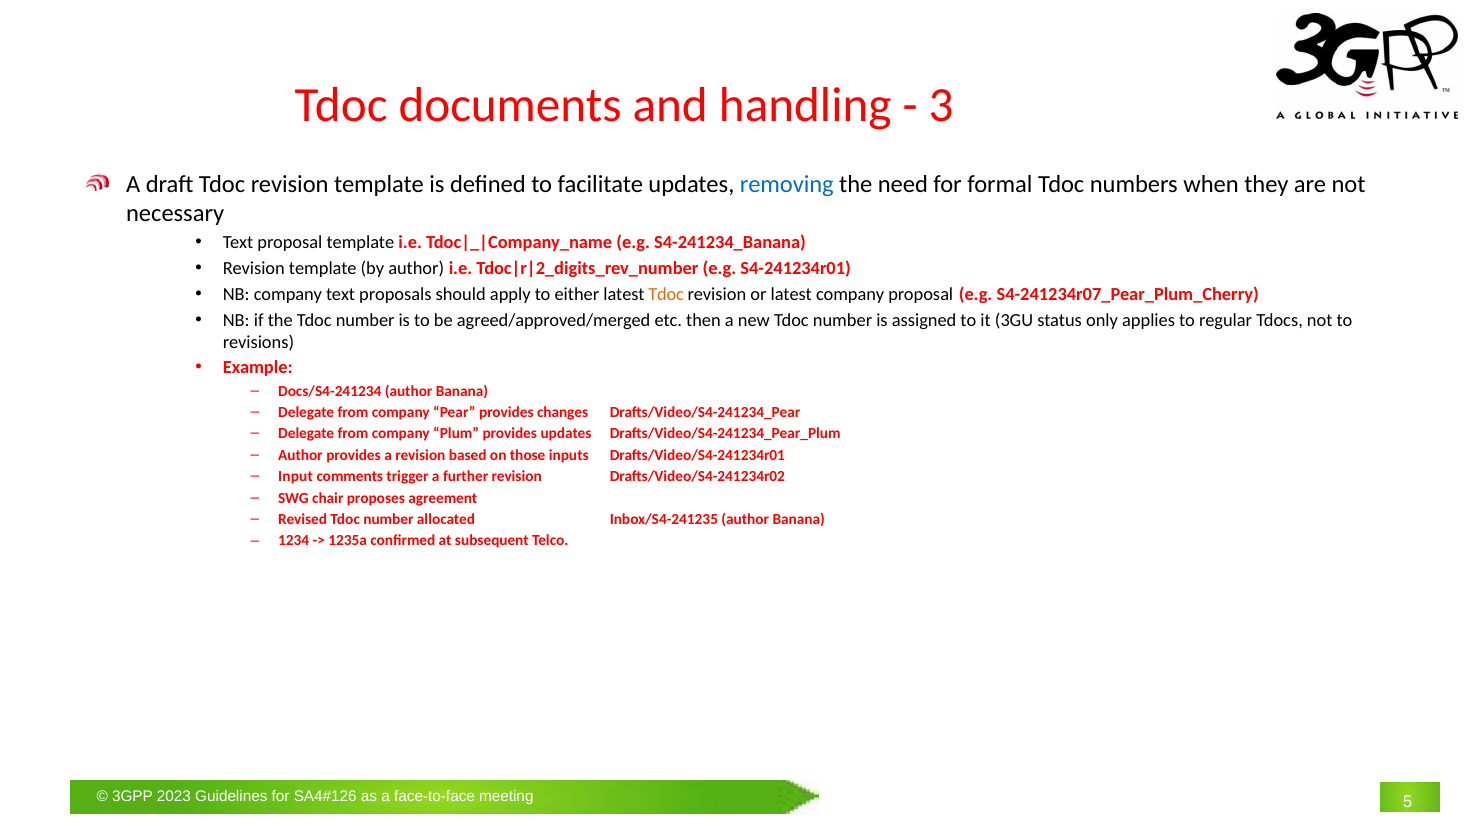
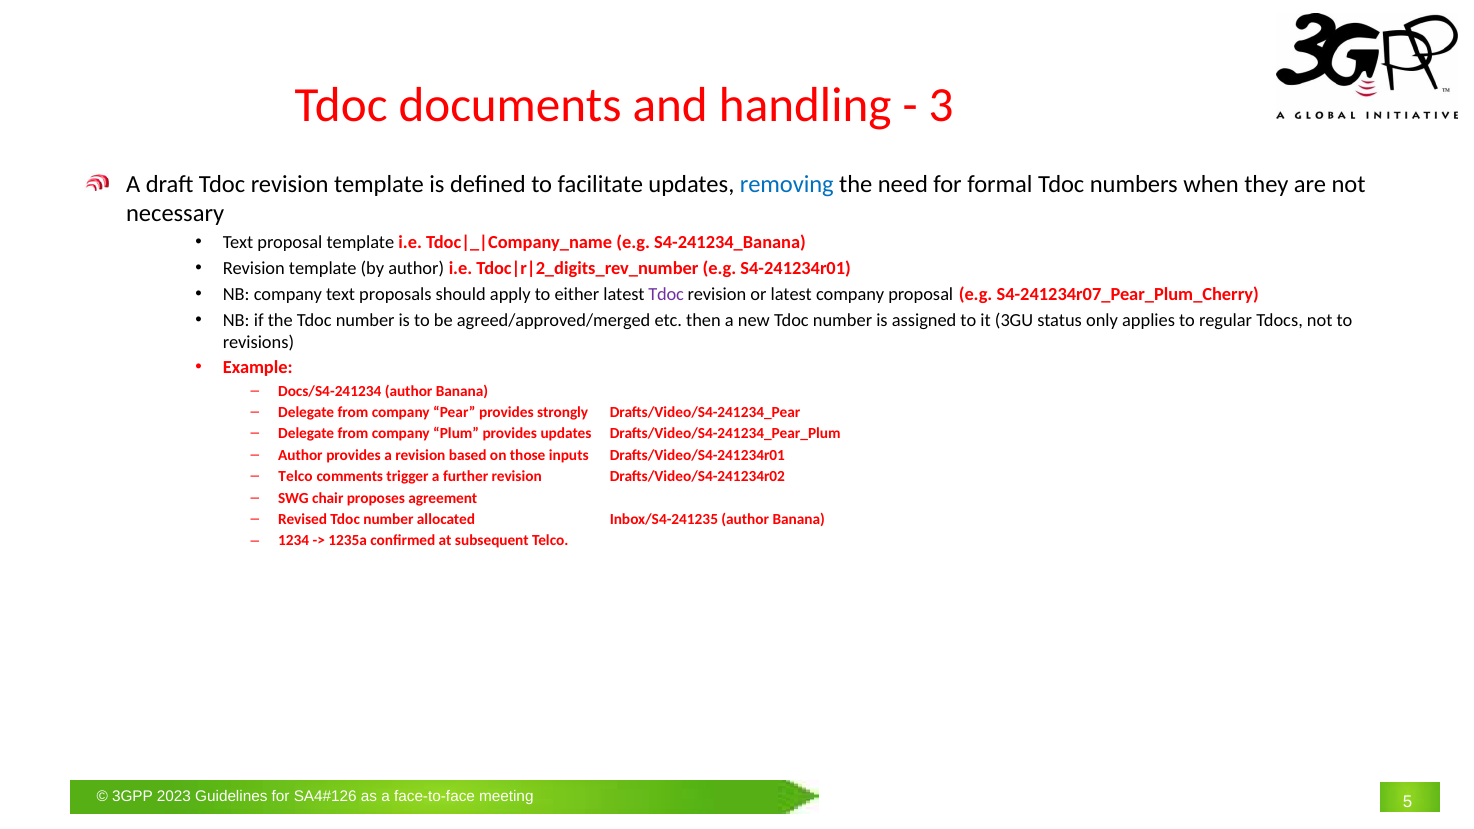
Tdoc at (666, 294) colour: orange -> purple
changes: changes -> strongly
Input at (296, 477): Input -> Telco
